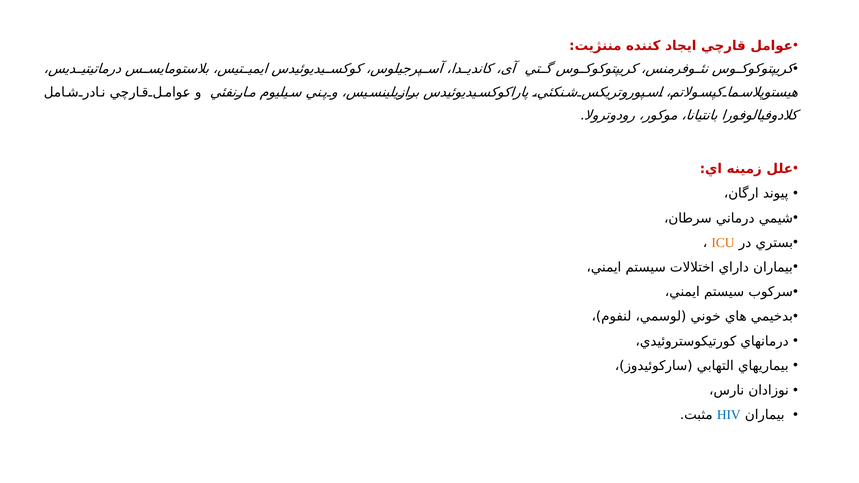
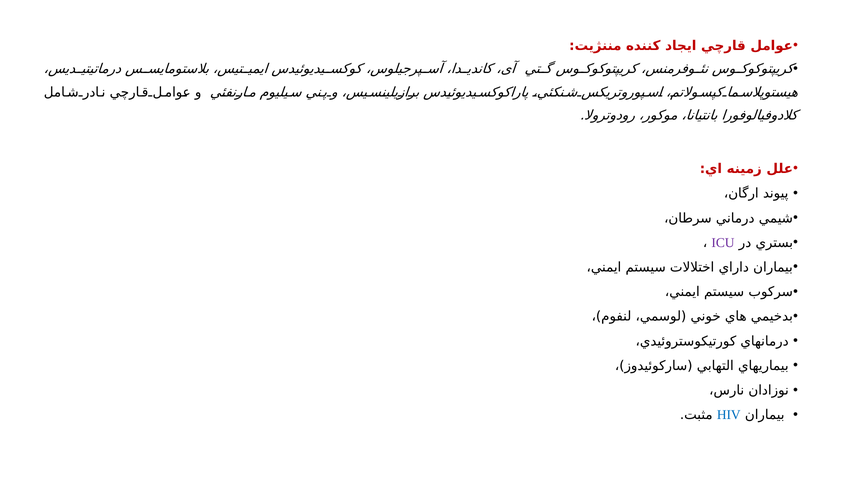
ICU colour: orange -> purple
